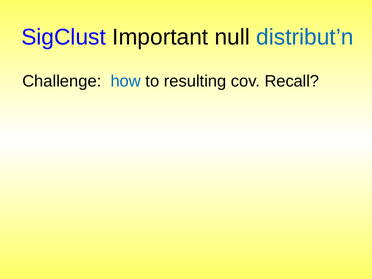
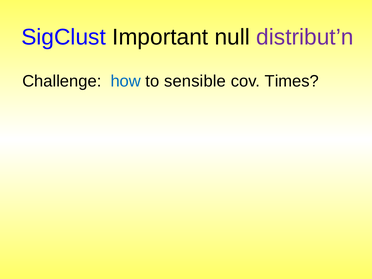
distribut’n colour: blue -> purple
resulting: resulting -> sensible
Recall: Recall -> Times
